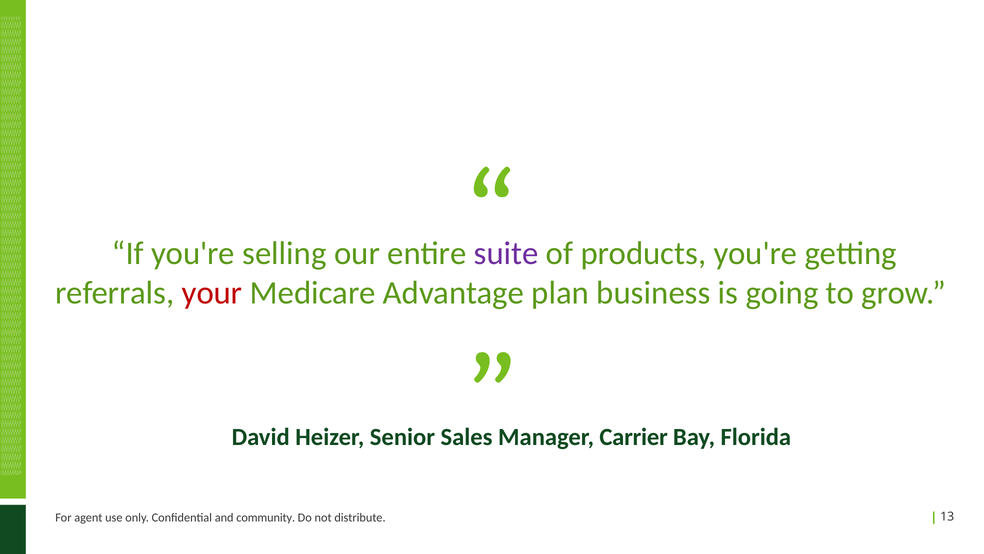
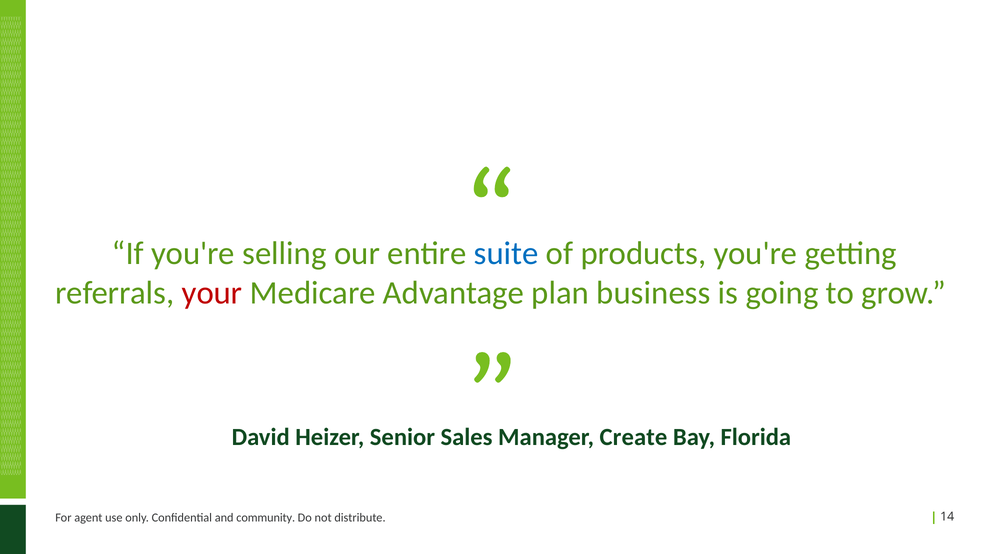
suite colour: purple -> blue
Carrier: Carrier -> Create
13: 13 -> 14
